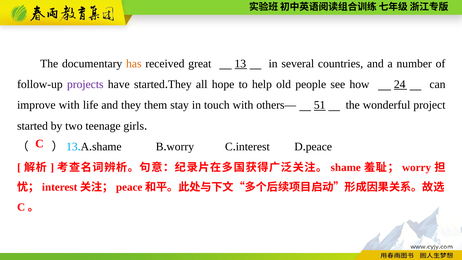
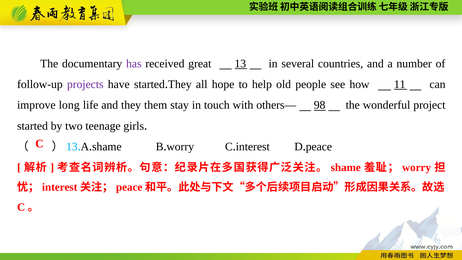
has colour: orange -> purple
24: 24 -> 11
improve with: with -> long
51: 51 -> 98
